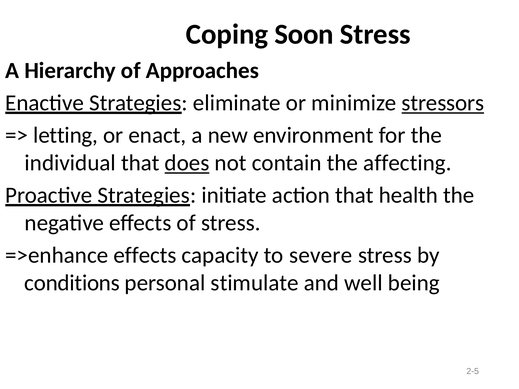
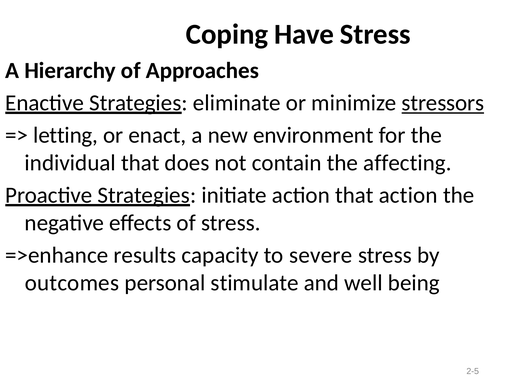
Soon: Soon -> Have
does underline: present -> none
that health: health -> action
=>enhance effects: effects -> results
conditions: conditions -> outcomes
